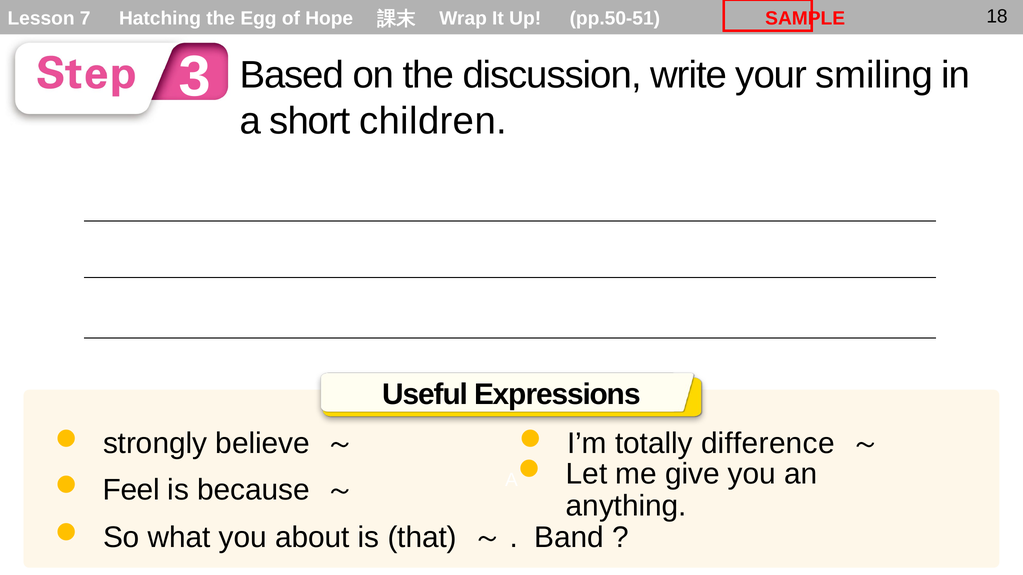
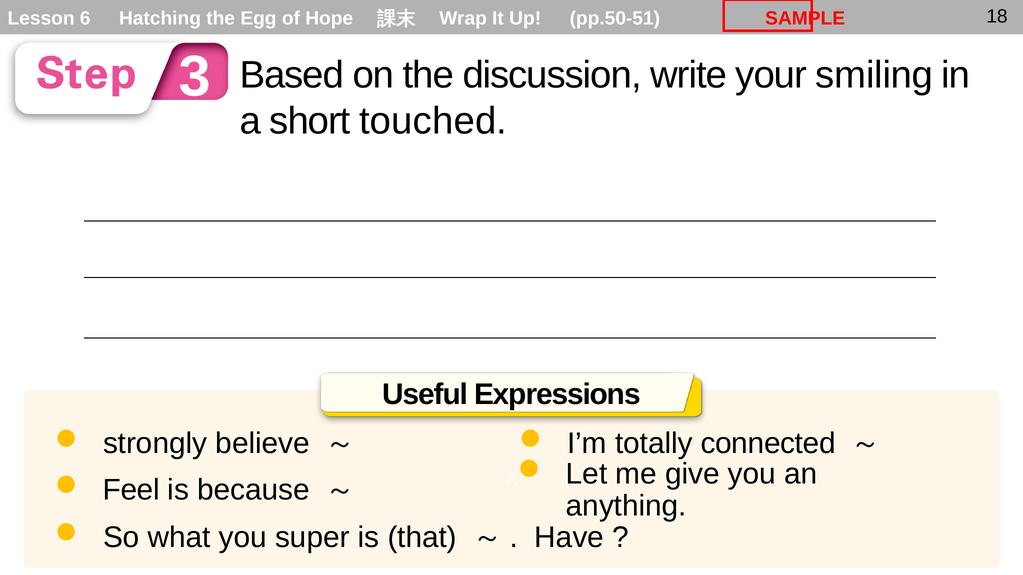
7: 7 -> 6
children: children -> touched
difference: difference -> connected
about: about -> super
Band: Band -> Have
